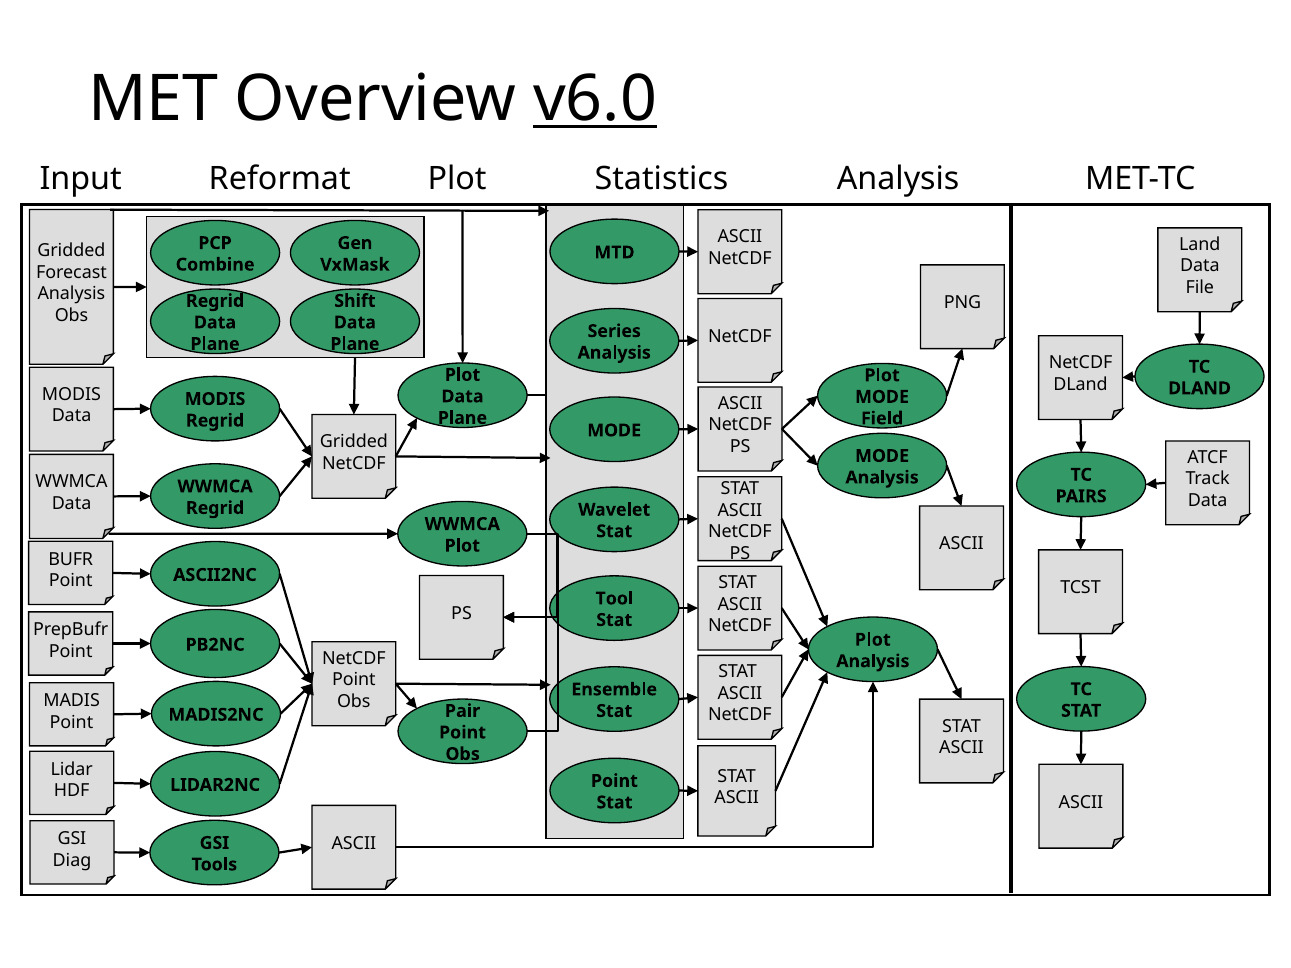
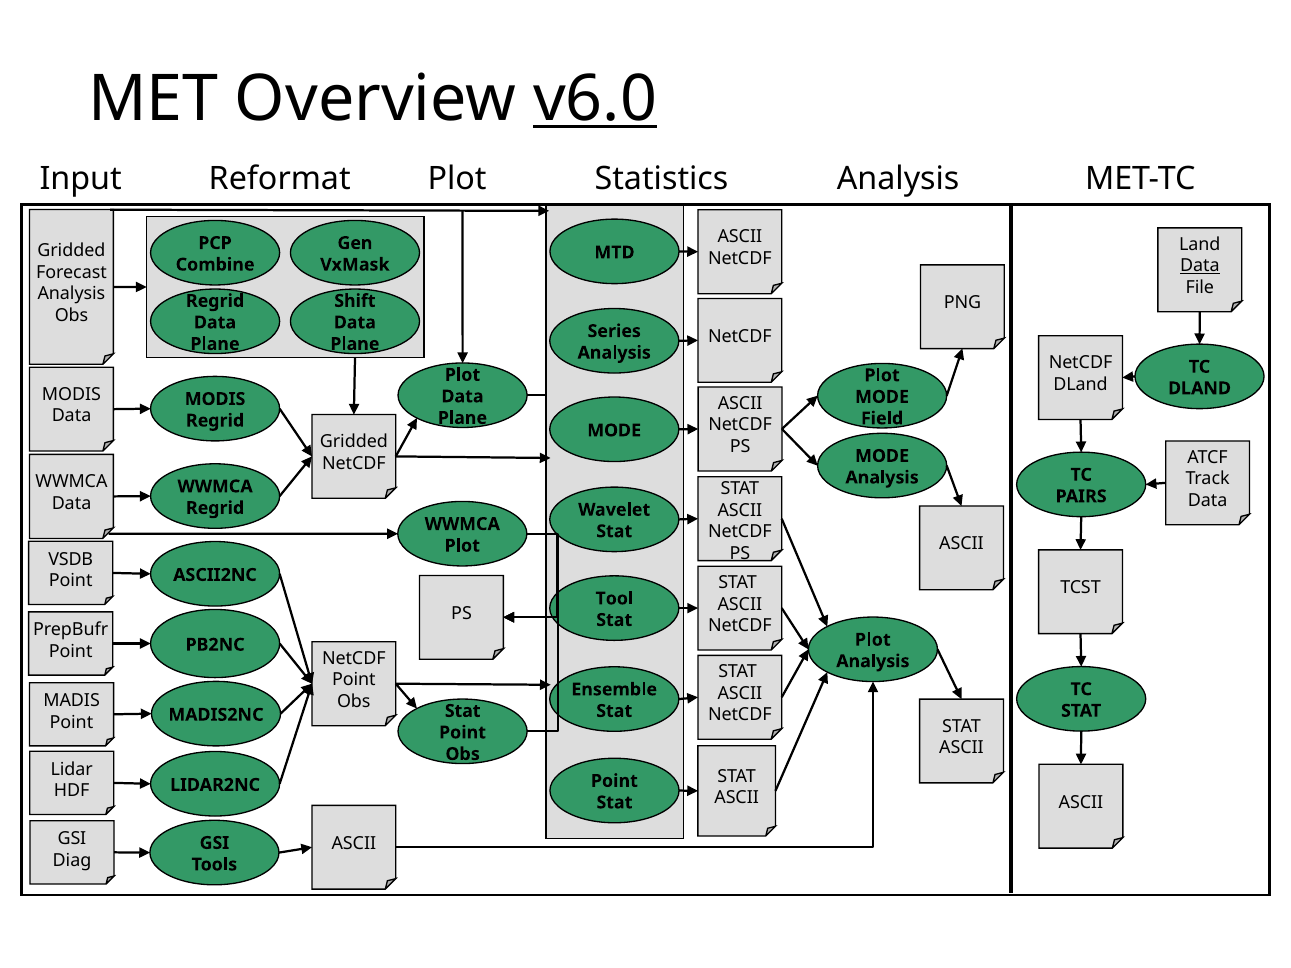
Data at (1200, 266) underline: none -> present
BUFR: BUFR -> VSDB
Pair at (463, 711): Pair -> Stat
